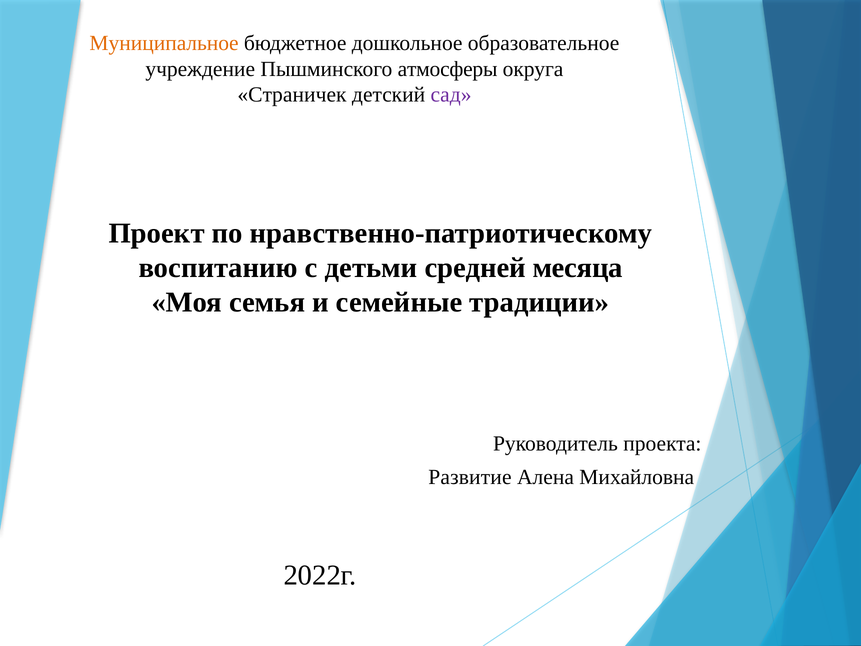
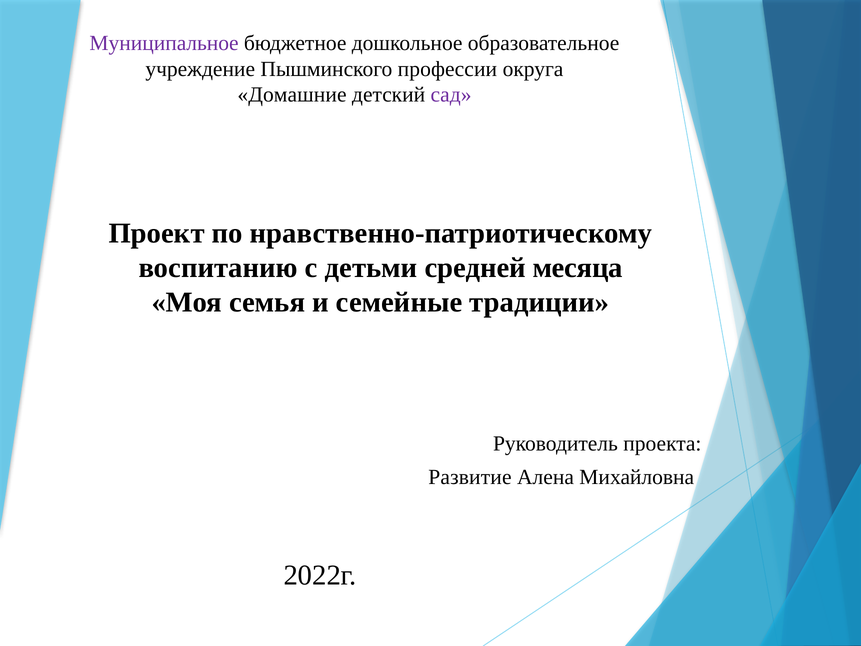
Муниципальное colour: orange -> purple
атмосферы: атмосферы -> профессии
Страничек: Страничек -> Домашние
